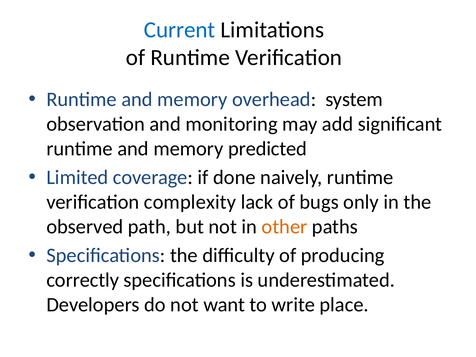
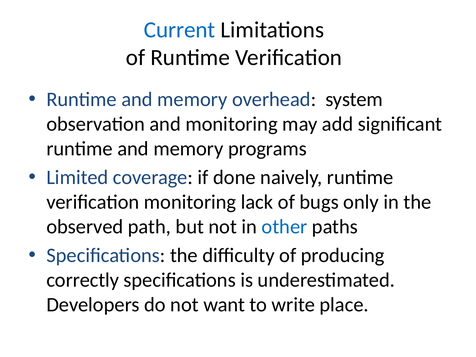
predicted: predicted -> programs
verification complexity: complexity -> monitoring
other colour: orange -> blue
